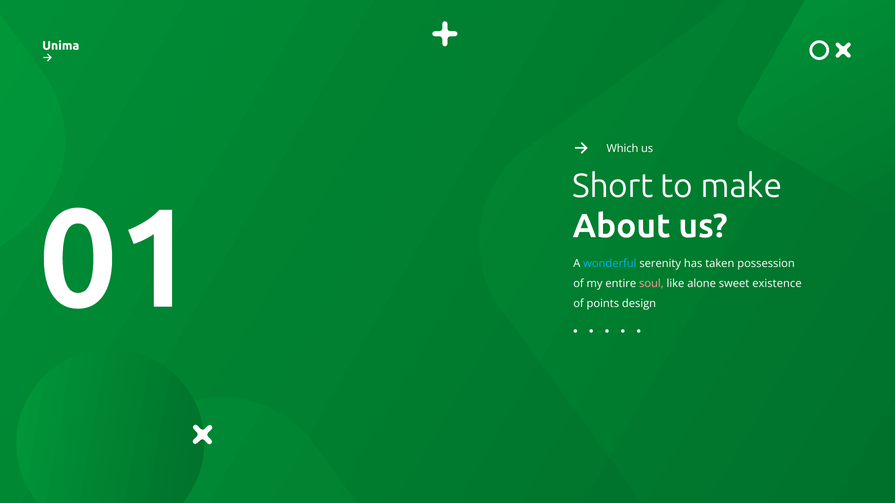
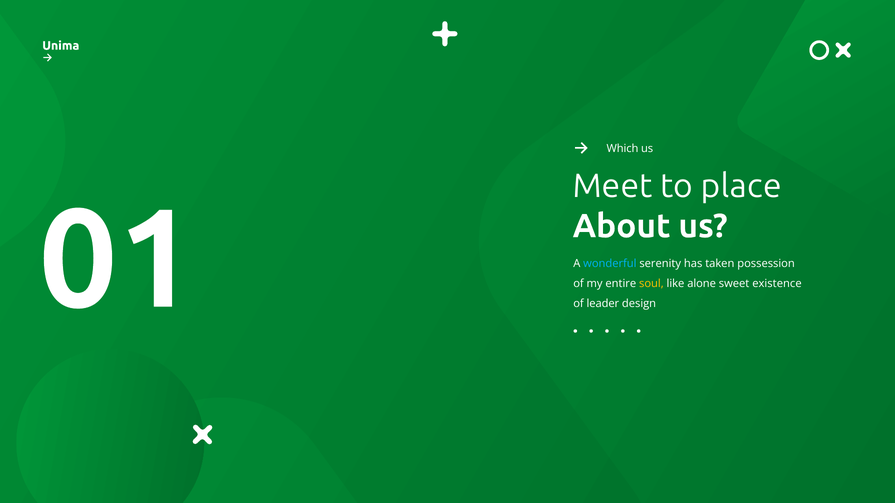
Short: Short -> Meet
make: make -> place
soul colour: pink -> yellow
points: points -> leader
